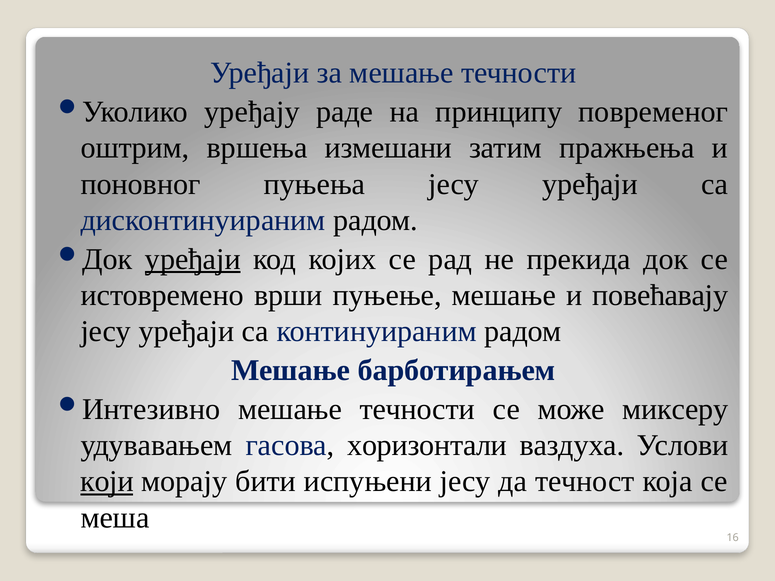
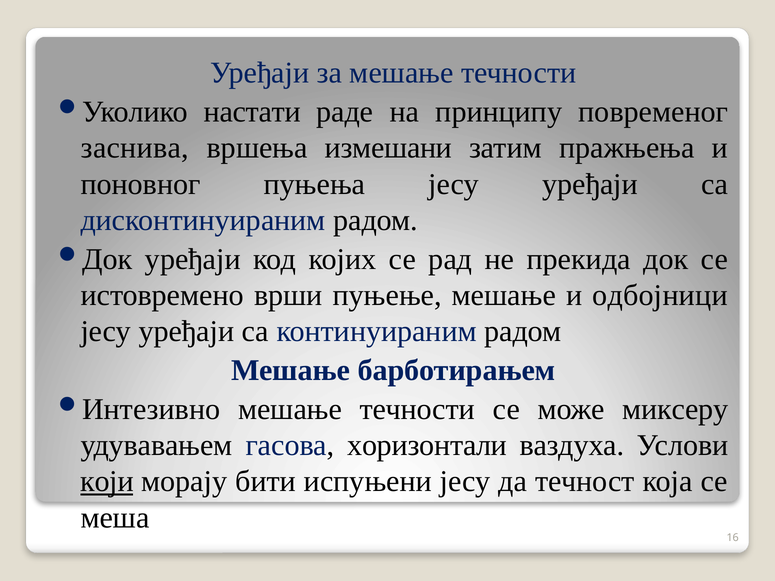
уређају: уређају -> настати
оштрим: оштрим -> заснива
уређаји at (193, 259) underline: present -> none
повећавају: повећавају -> одбојници
